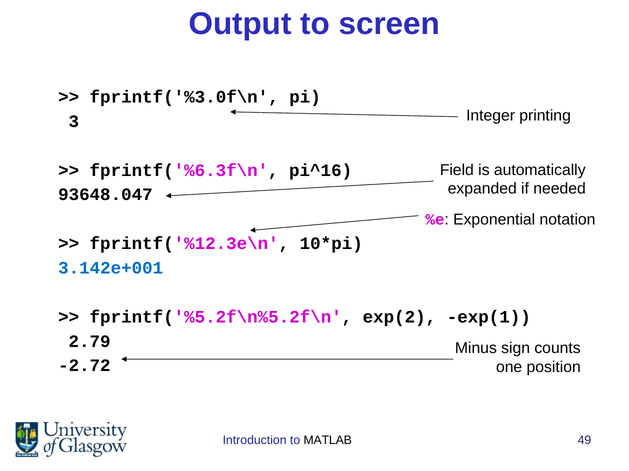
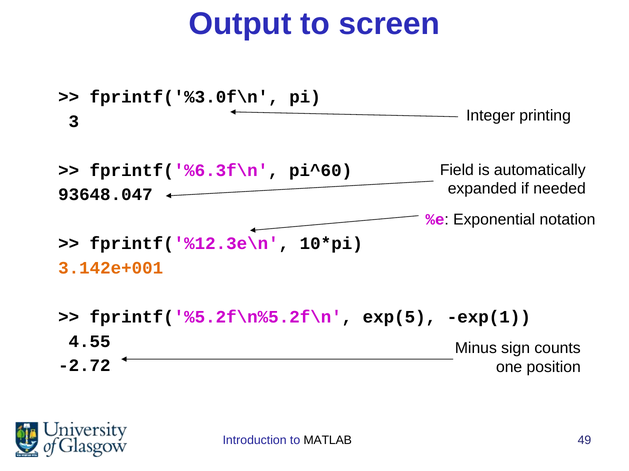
pi^16: pi^16 -> pi^60
3.142e+001 colour: blue -> orange
exp(2: exp(2 -> exp(5
2.79: 2.79 -> 4.55
